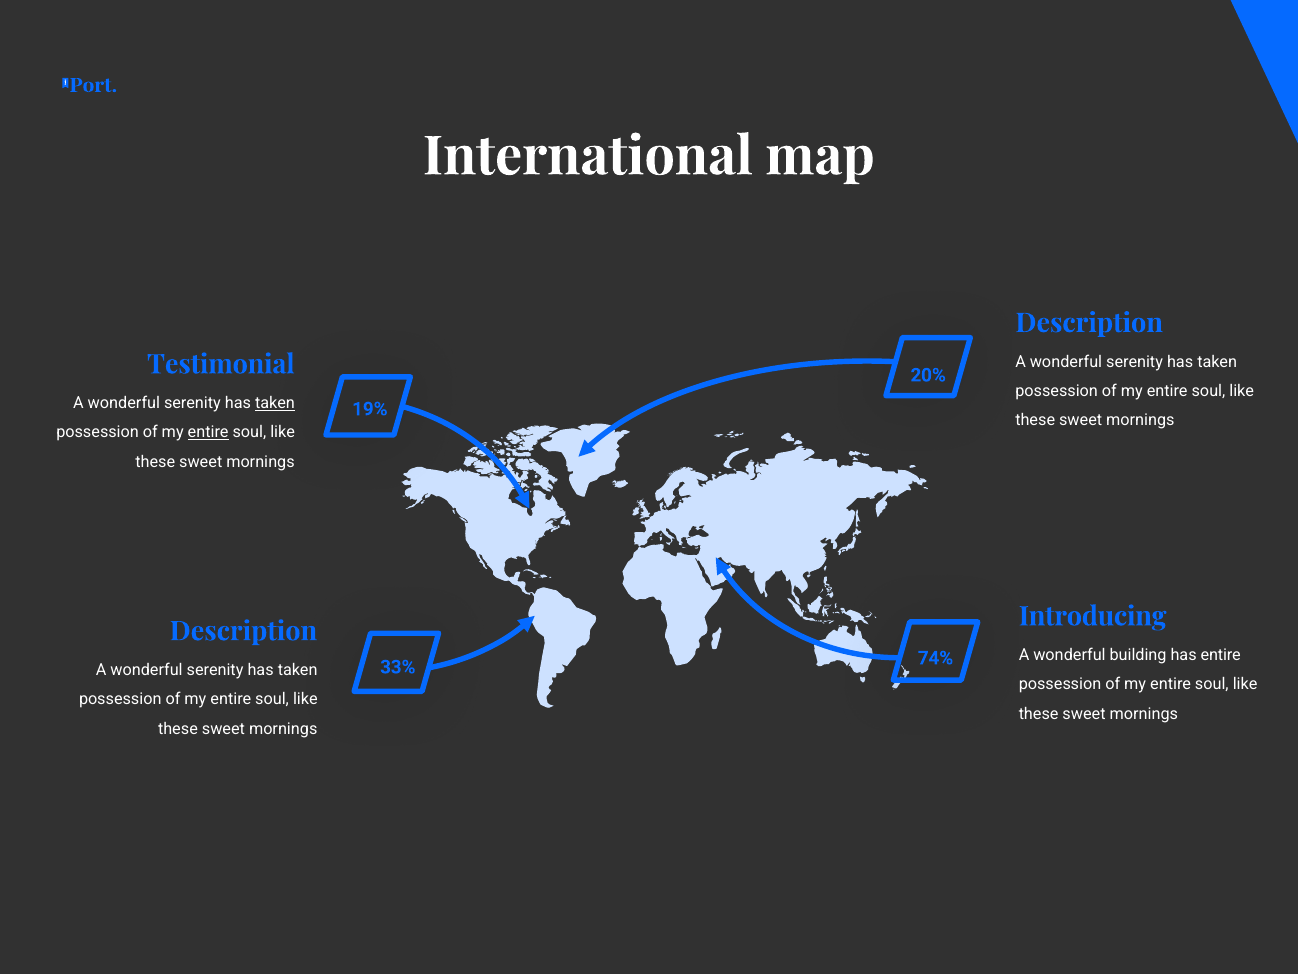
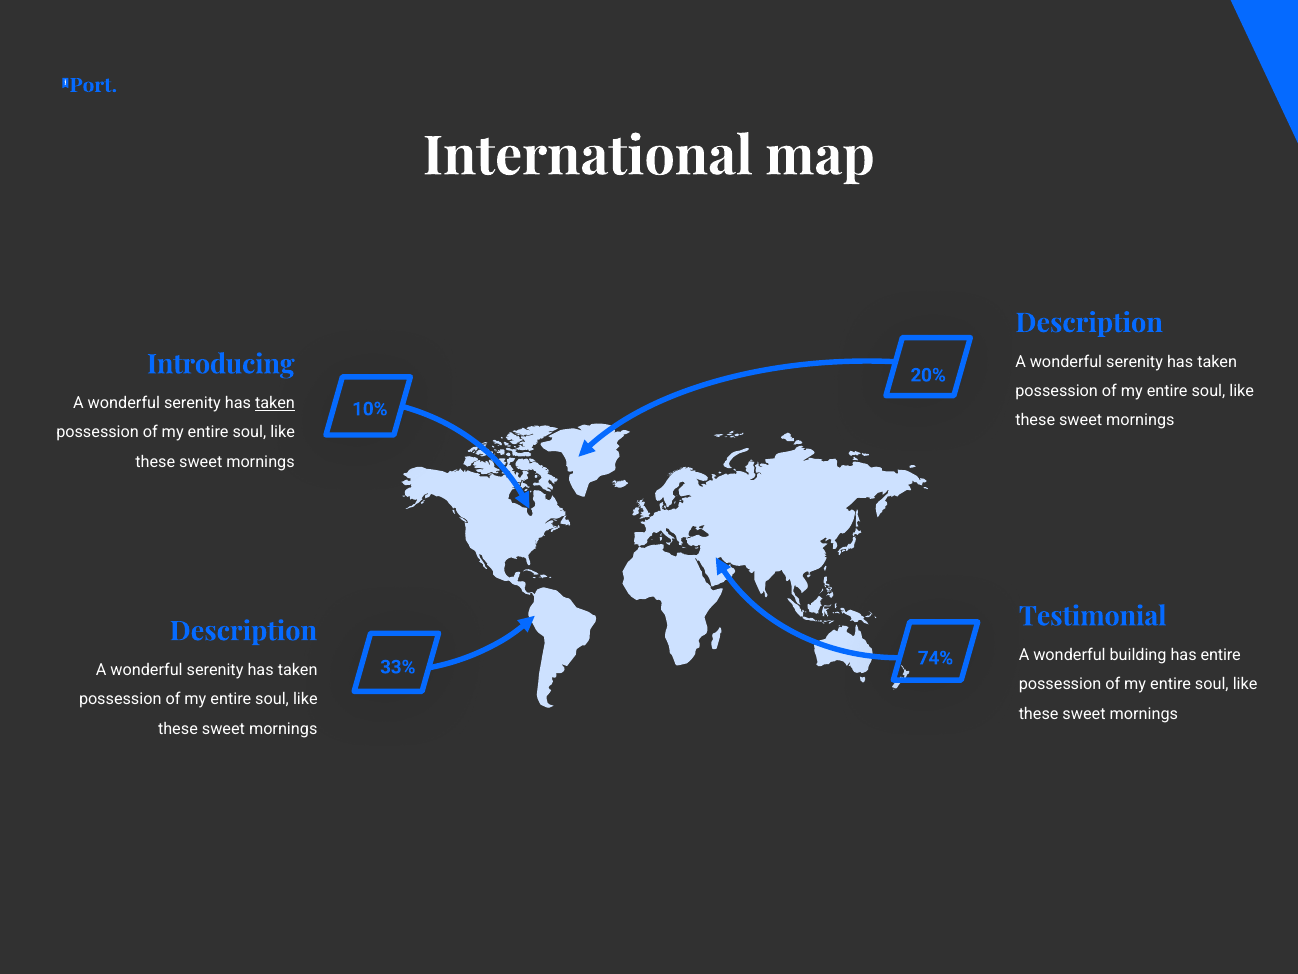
Testimonial: Testimonial -> Introducing
19%: 19% -> 10%
entire at (208, 432) underline: present -> none
Introducing: Introducing -> Testimonial
